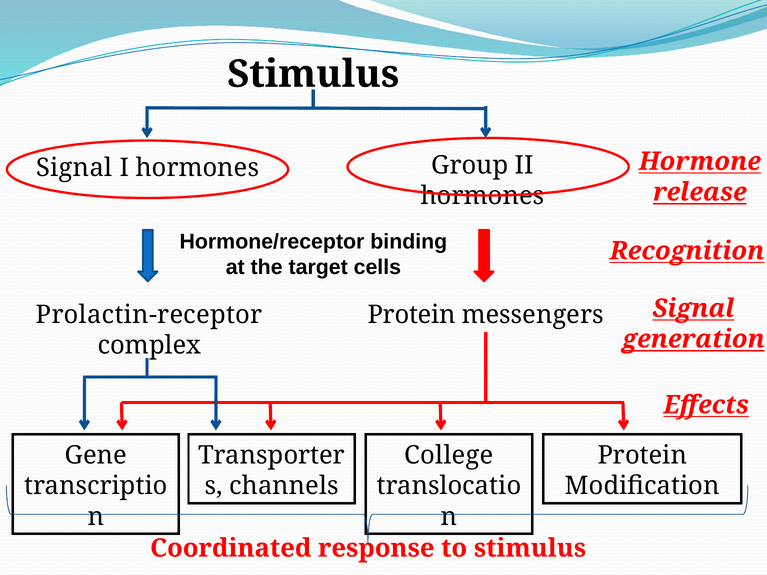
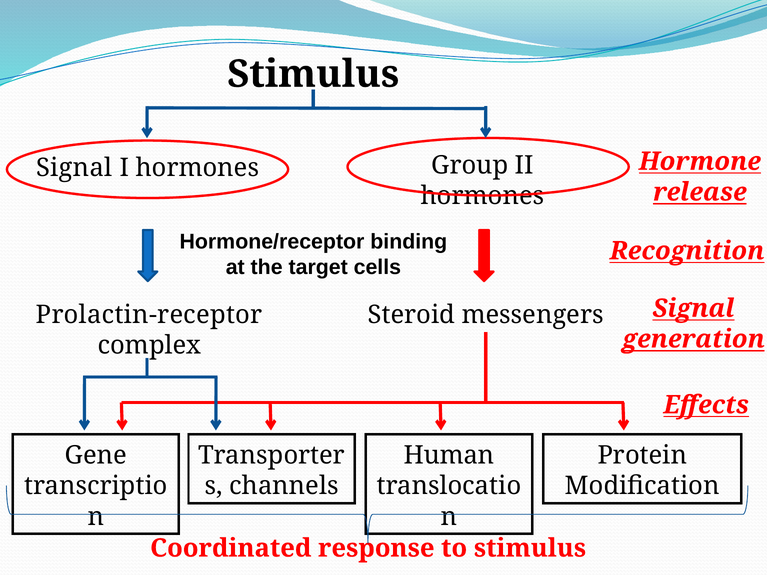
Protein at (412, 315): Protein -> Steroid
College: College -> Human
